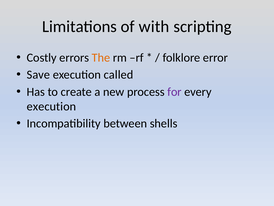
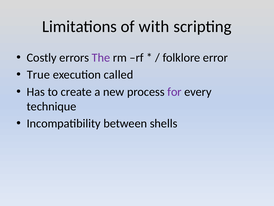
The colour: orange -> purple
Save: Save -> True
execution at (51, 106): execution -> technique
